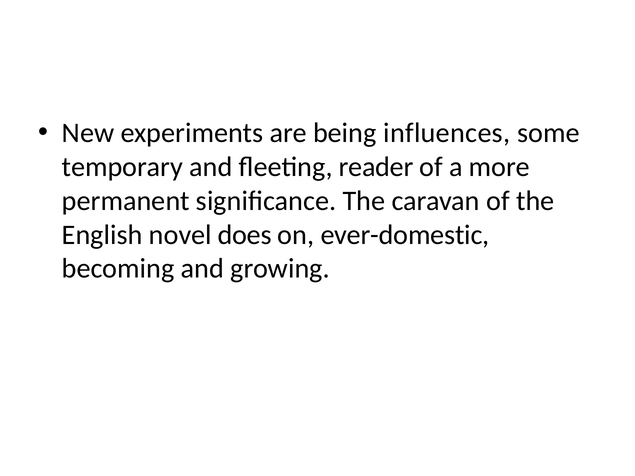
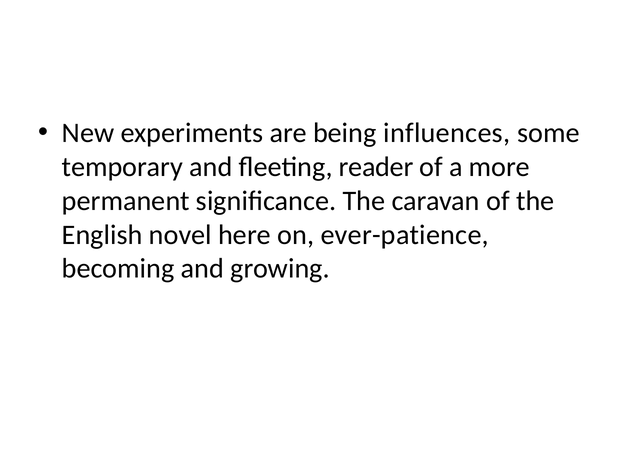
does: does -> here
ever-domestic: ever-domestic -> ever-patience
